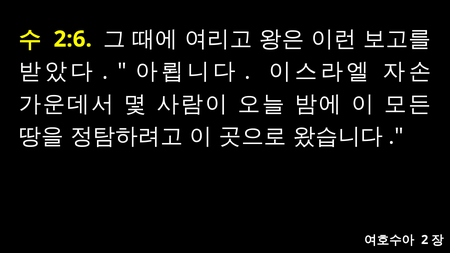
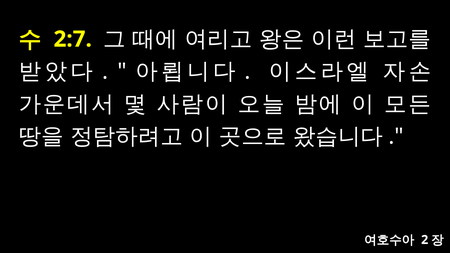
2:6: 2:6 -> 2:7
